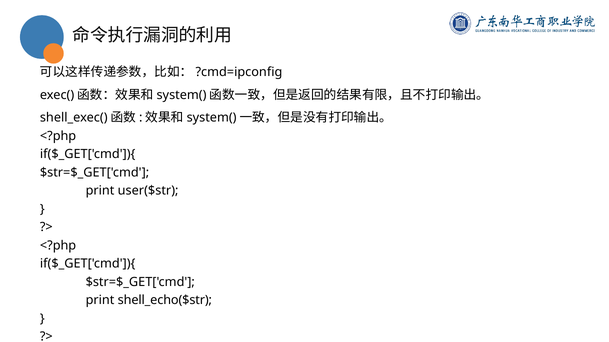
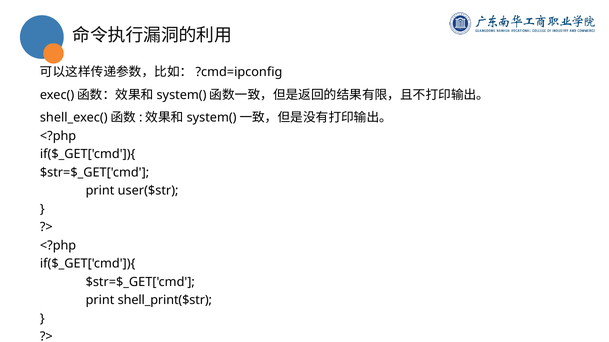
shell_echo($str: shell_echo($str -> shell_print($str
